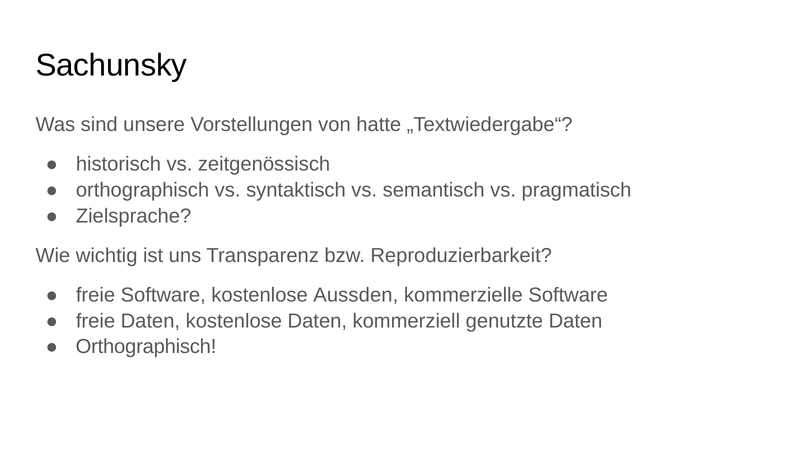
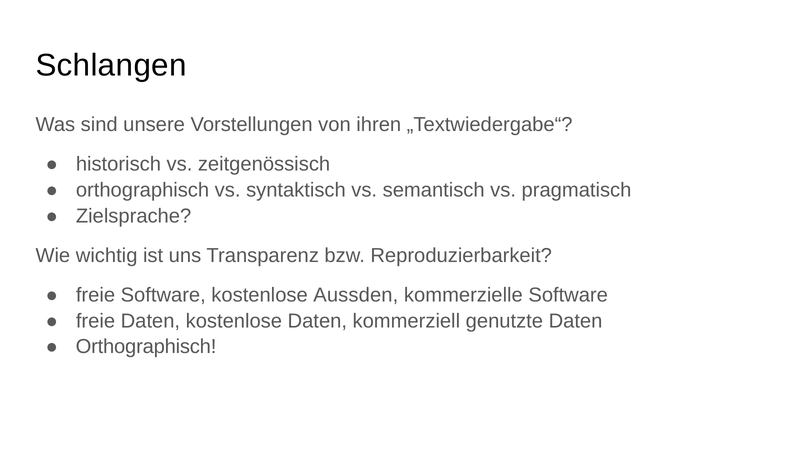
Sachunsky: Sachunsky -> Schlangen
hatte: hatte -> ihren
